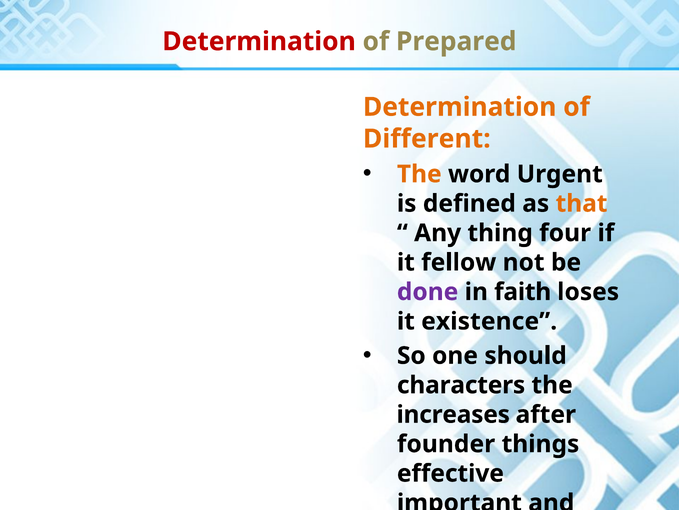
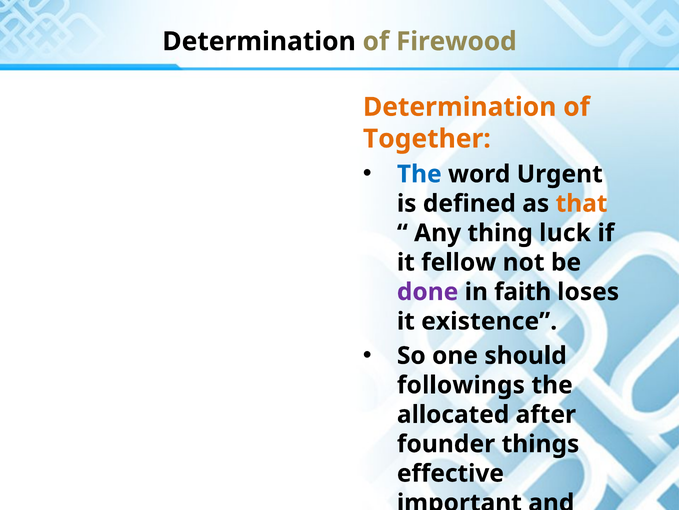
Determination at (259, 41) colour: red -> black
Prepared: Prepared -> Firewood
Different: Different -> Together
The at (419, 174) colour: orange -> blue
four: four -> luck
characters: characters -> followings
increases: increases -> allocated
